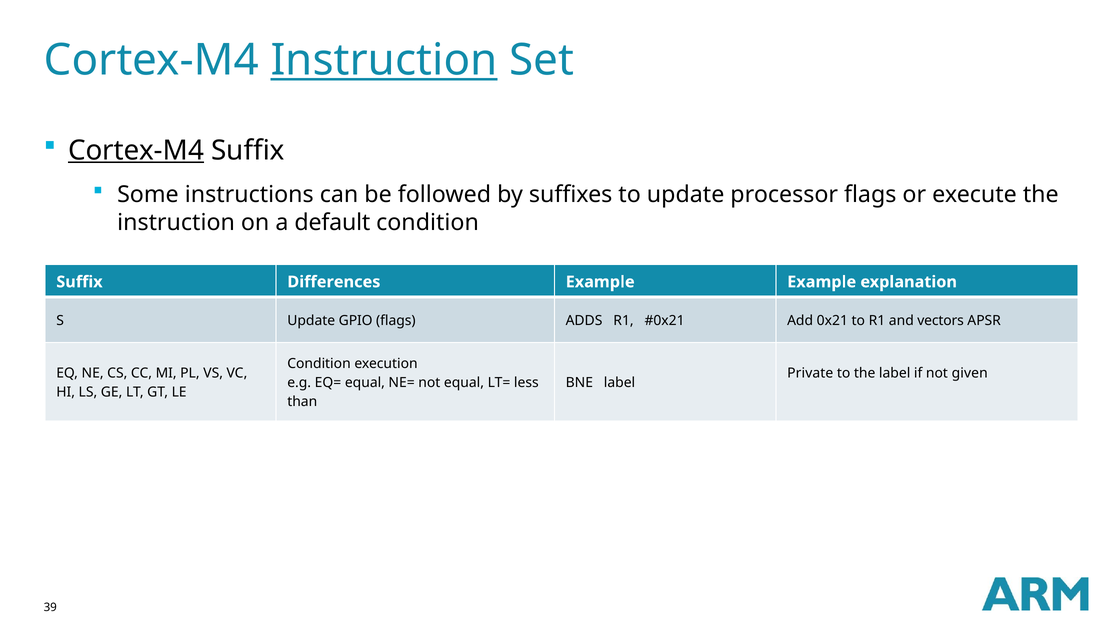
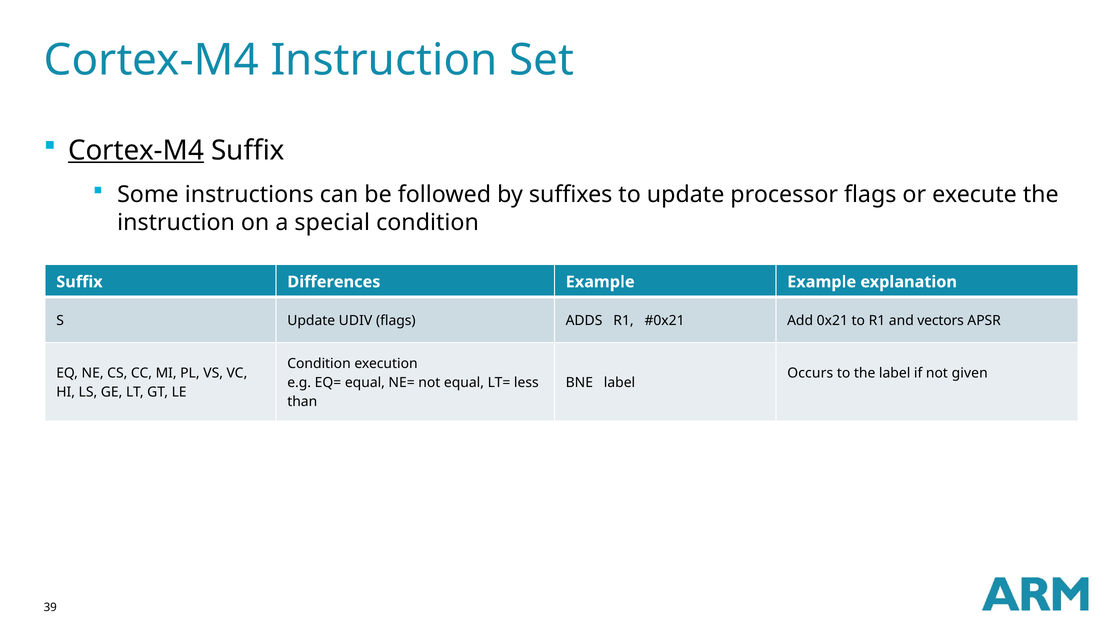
Instruction at (384, 60) underline: present -> none
default: default -> special
GPIO: GPIO -> UDIV
Private: Private -> Occurs
